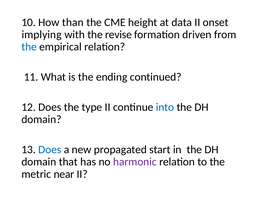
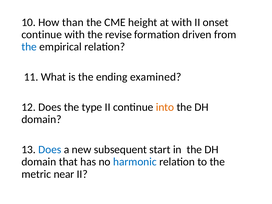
at data: data -> with
implying at (42, 35): implying -> continue
continued: continued -> examined
into colour: blue -> orange
propagated: propagated -> subsequent
harmonic colour: purple -> blue
